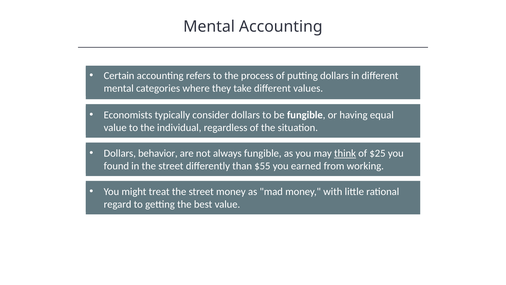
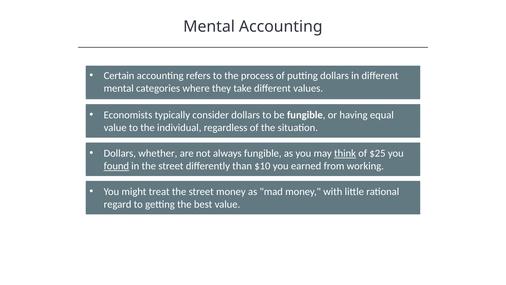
behavior: behavior -> whether
found underline: none -> present
$55: $55 -> $10
